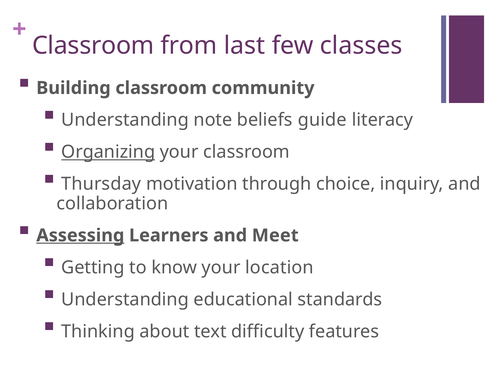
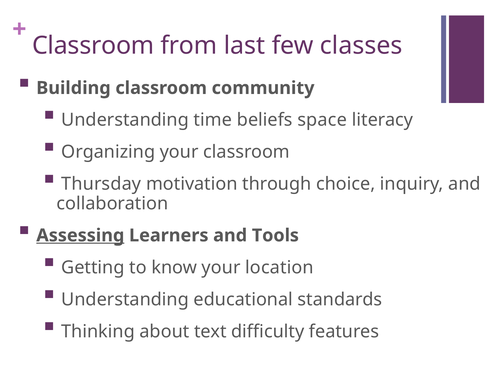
note: note -> time
guide: guide -> space
Organizing underline: present -> none
Meet: Meet -> Tools
